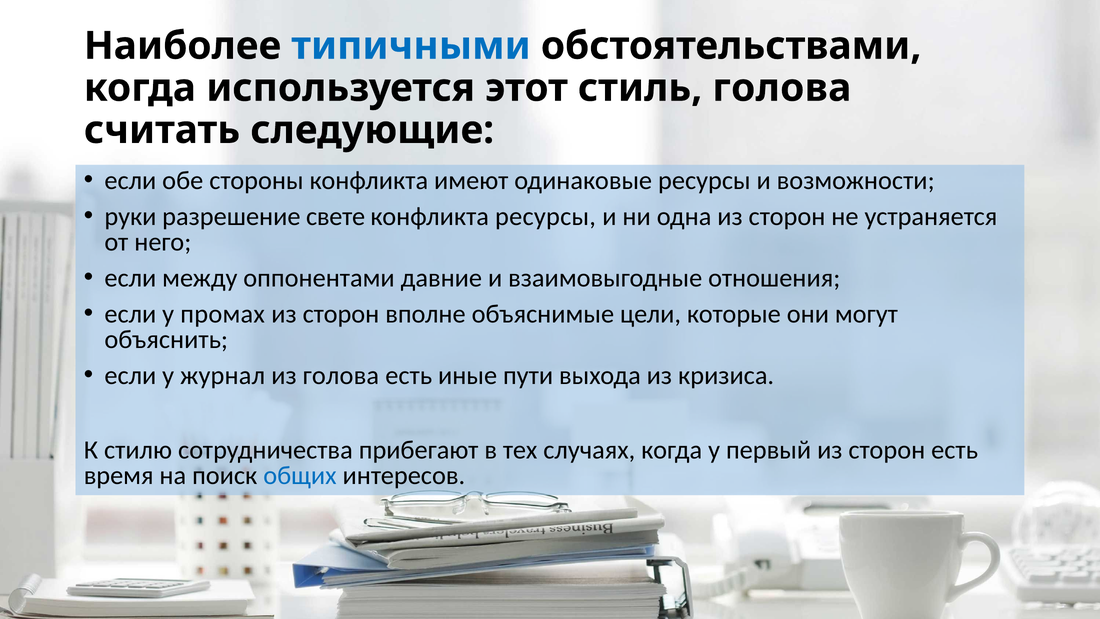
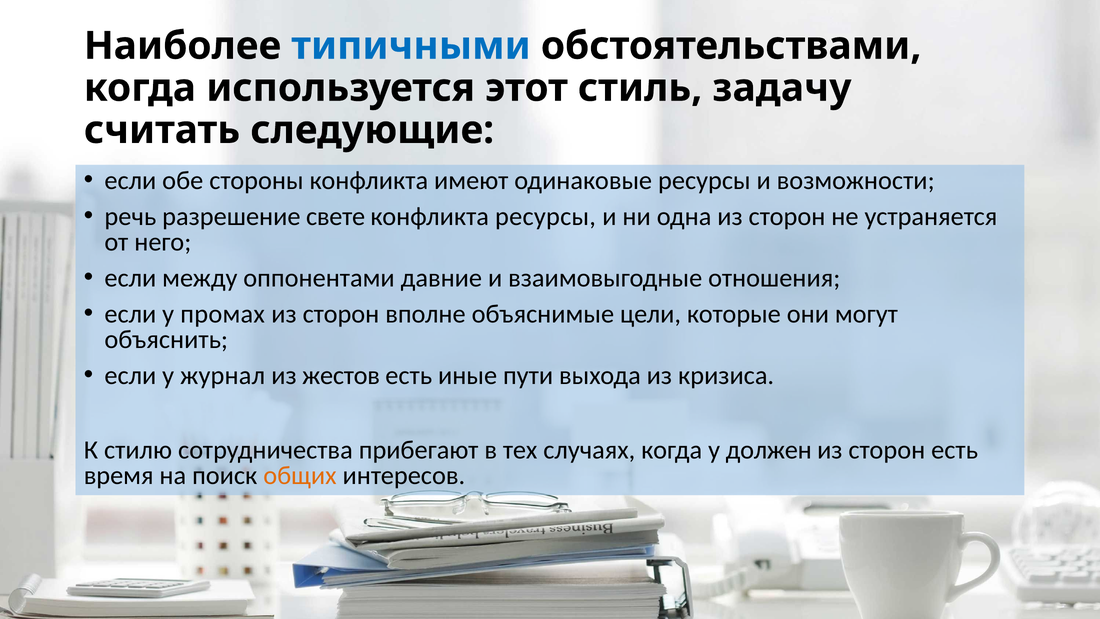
стиль голова: голова -> задачу
руки: руки -> речь
из голова: голова -> жестов
первый: первый -> должен
общих colour: blue -> orange
